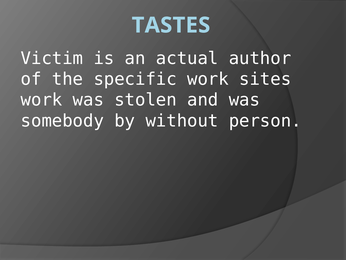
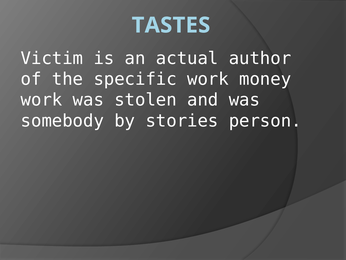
sites: sites -> money
without: without -> stories
